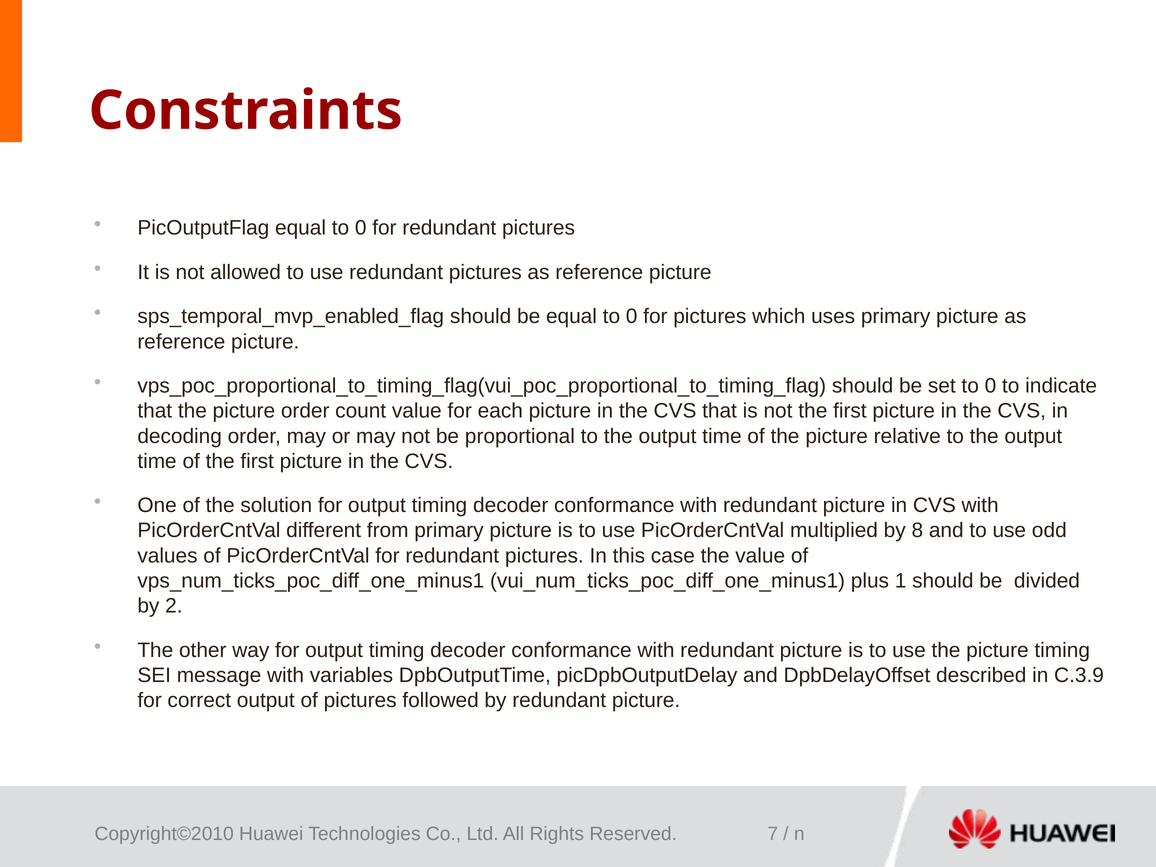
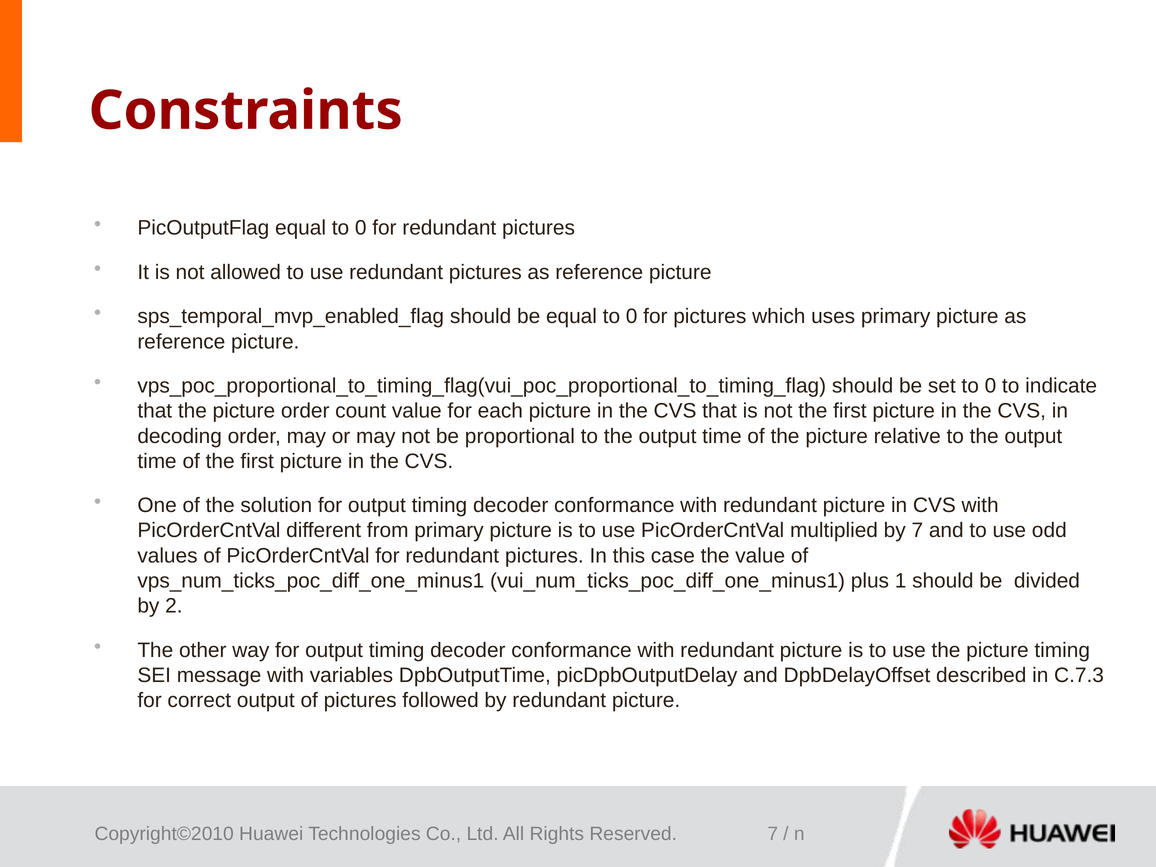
by 8: 8 -> 7
C.3.9: C.3.9 -> C.7.3
